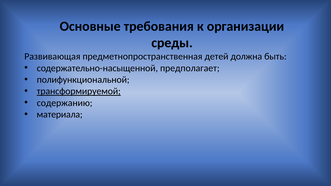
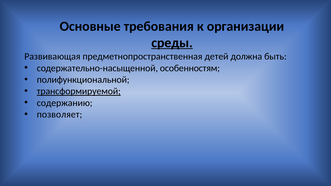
среды underline: none -> present
предполагает: предполагает -> особенностям
материала: материала -> позволяет
